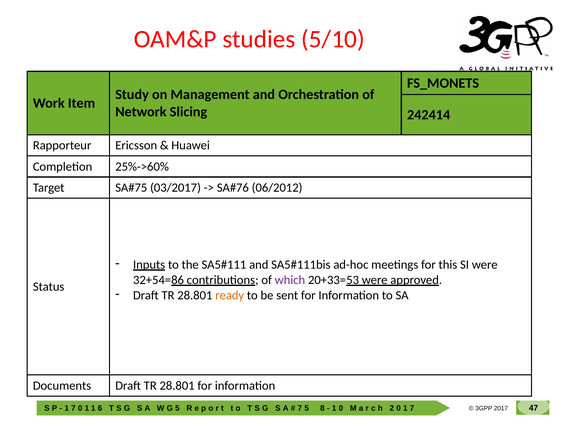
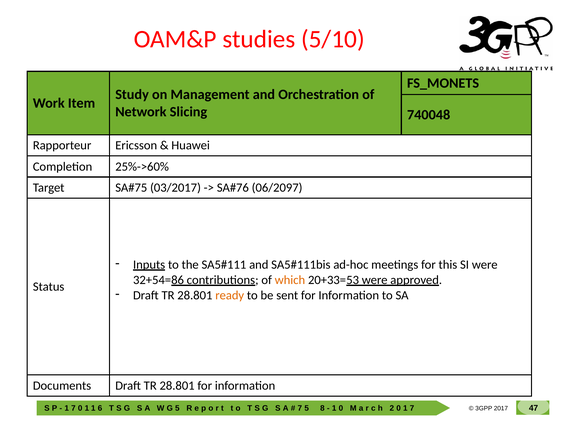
242414: 242414 -> 740048
06/2012: 06/2012 -> 06/2097
which colour: purple -> orange
